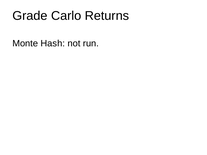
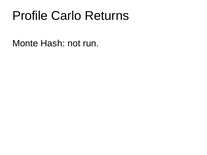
Grade: Grade -> Profile
